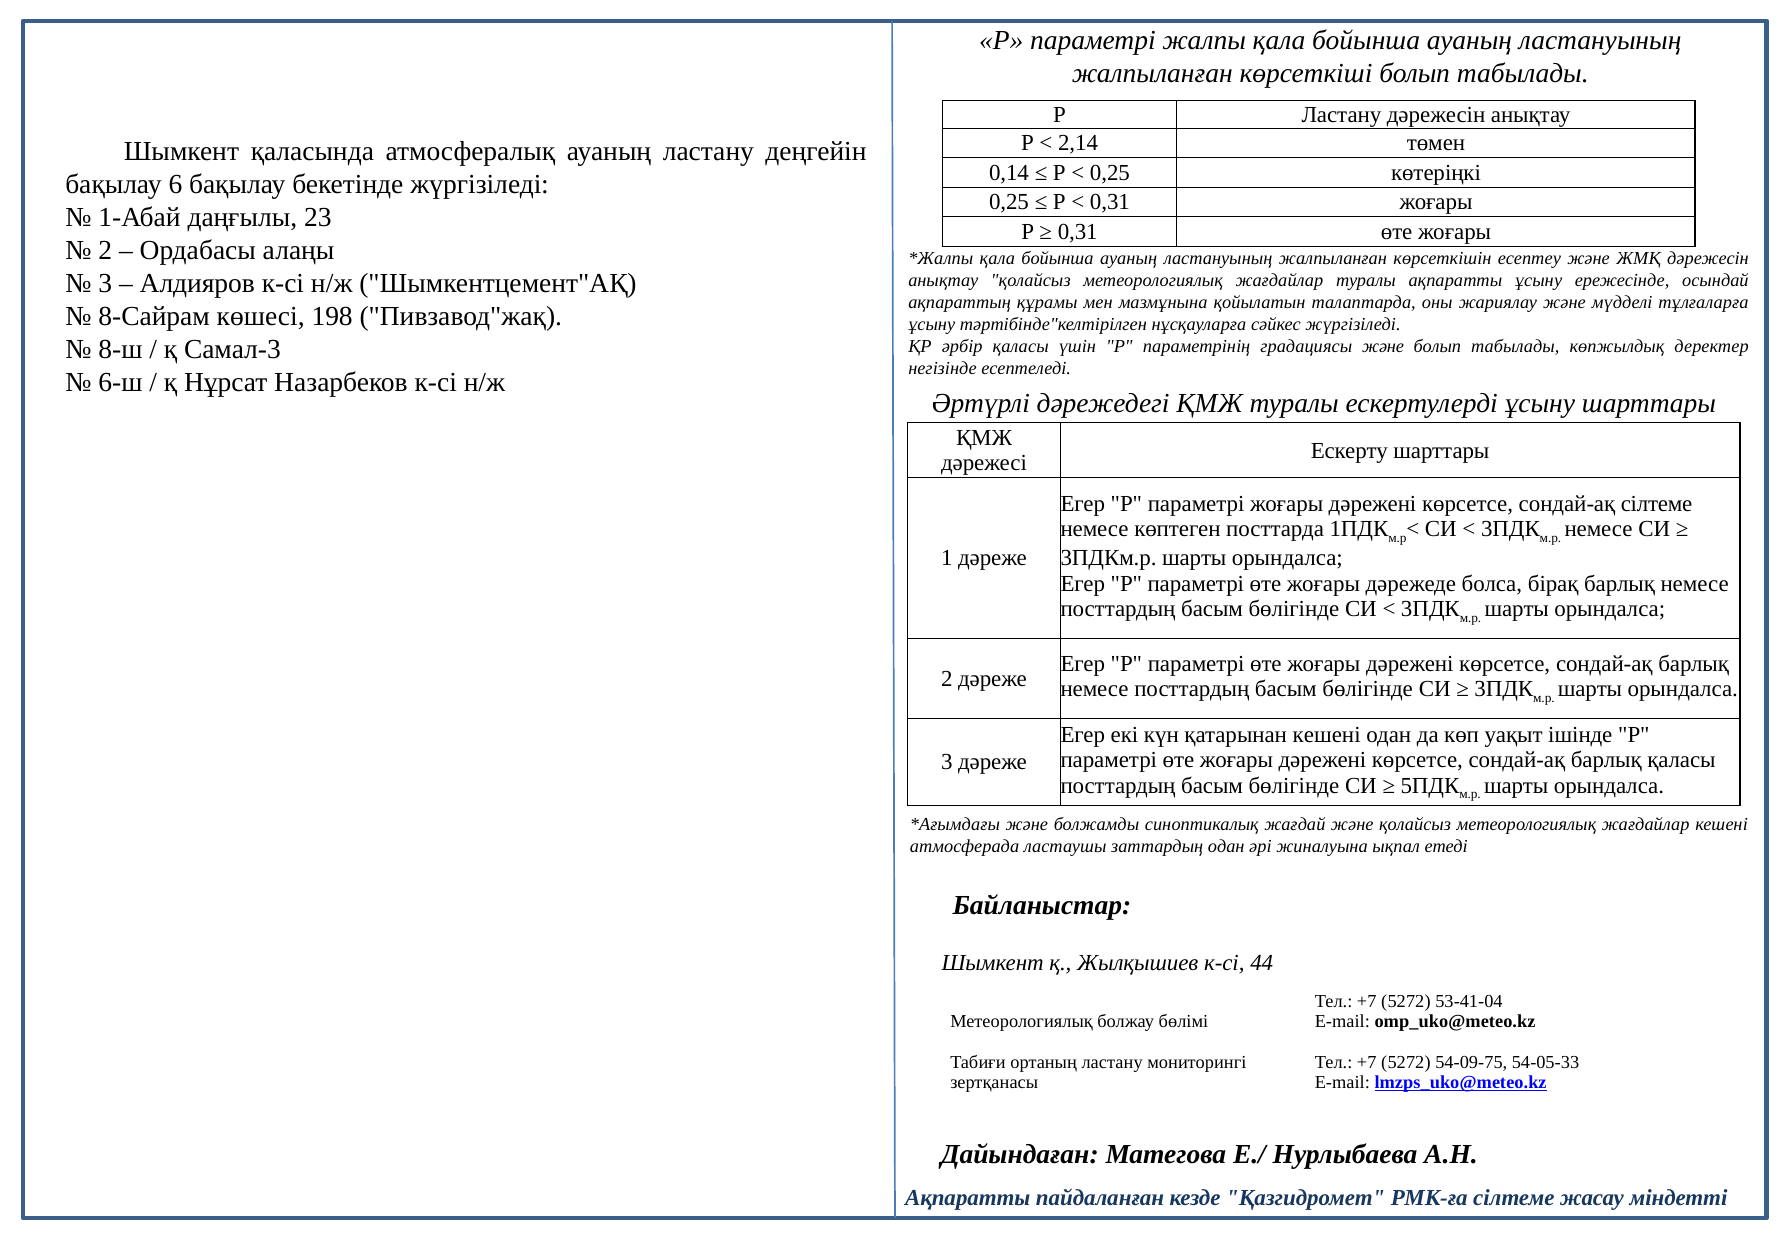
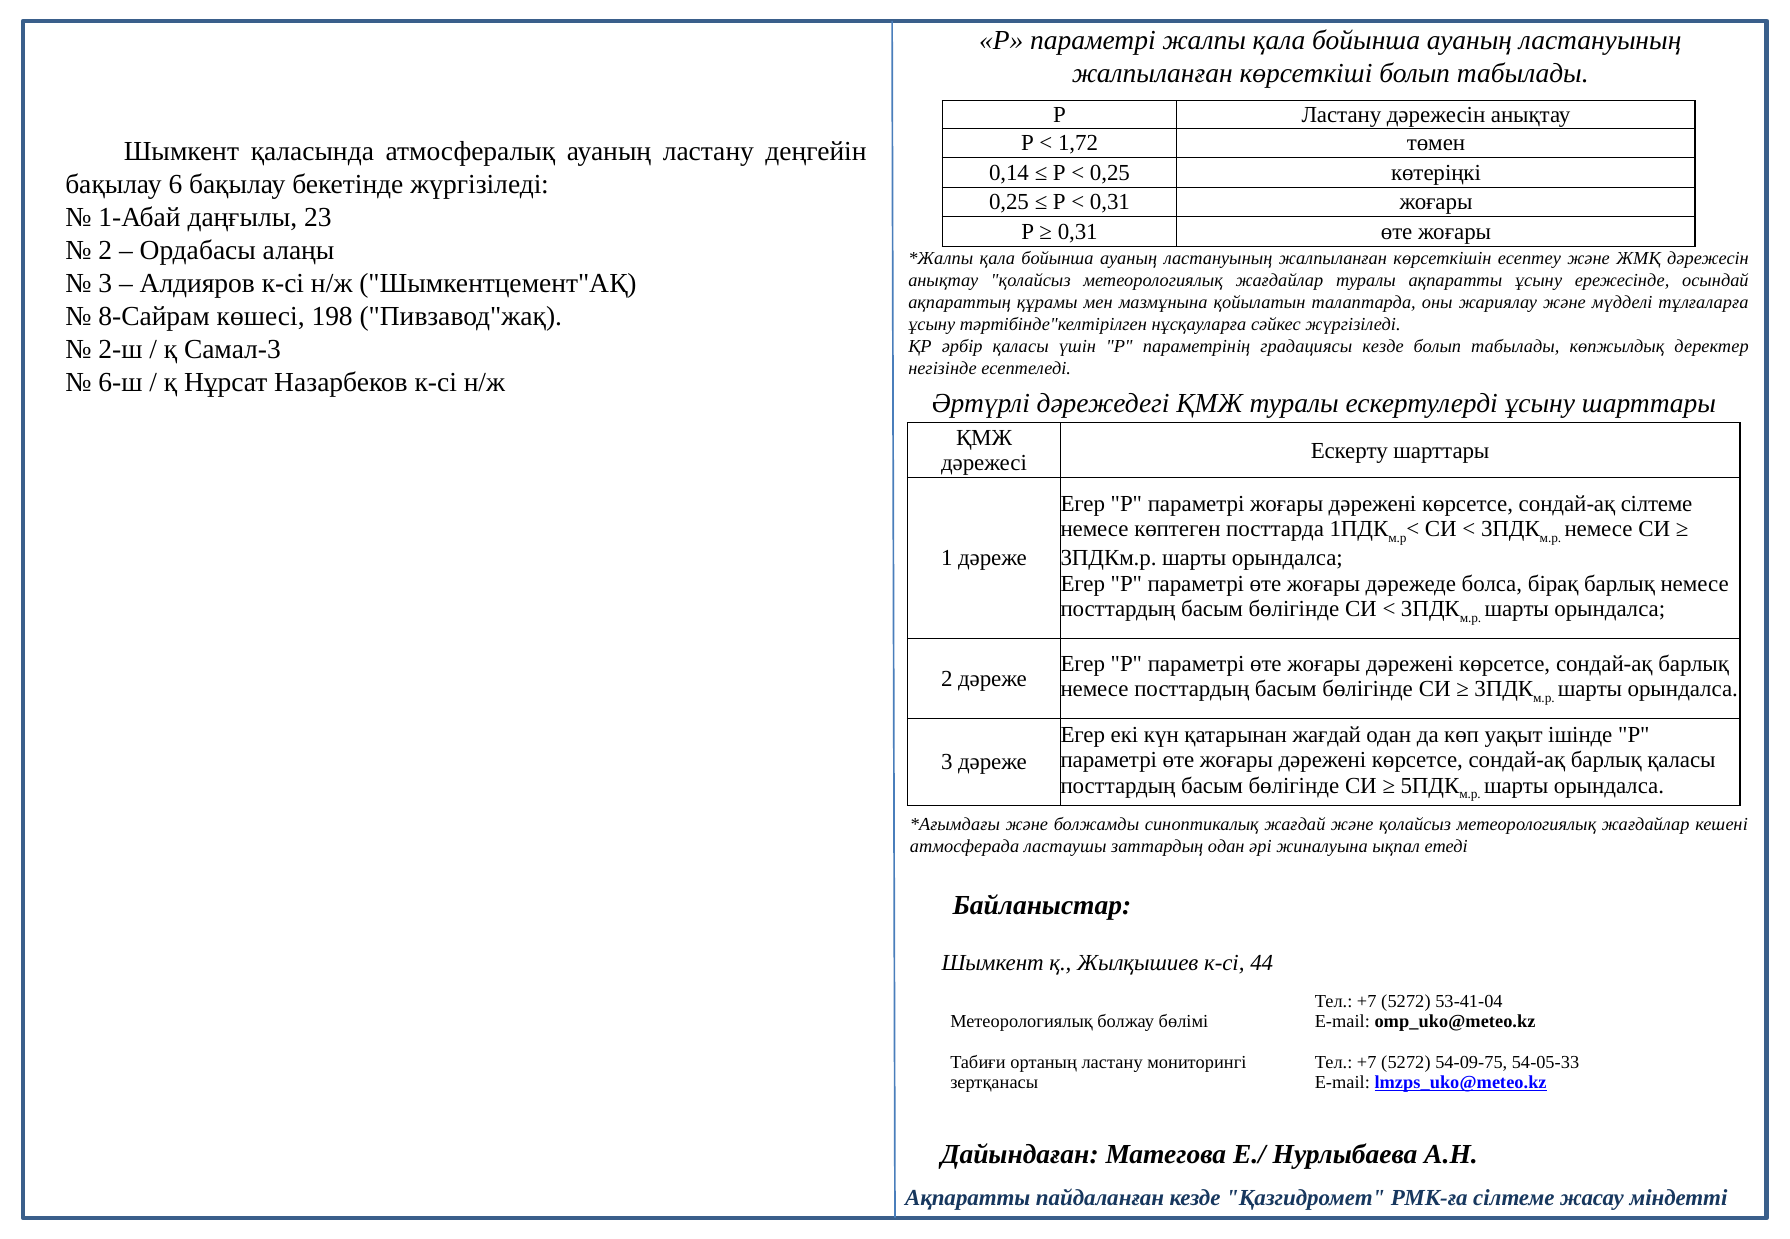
2,14: 2,14 -> 1,72
8-ш: 8-ш -> 2-ш
градациясы және: және -> кезде
қатарынан кешені: кешені -> жағдай
